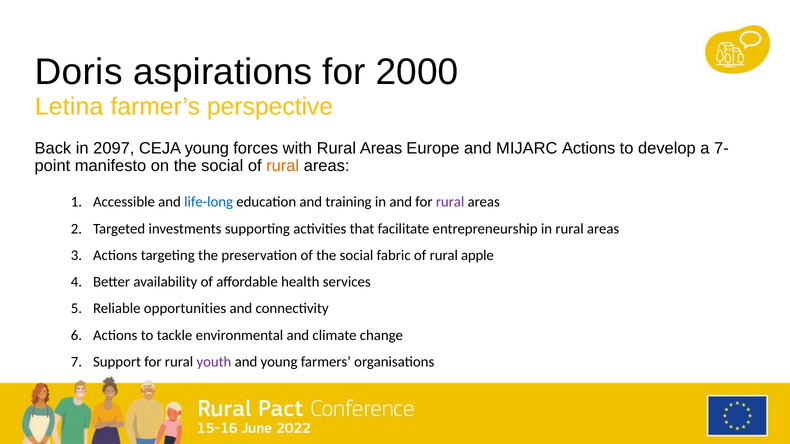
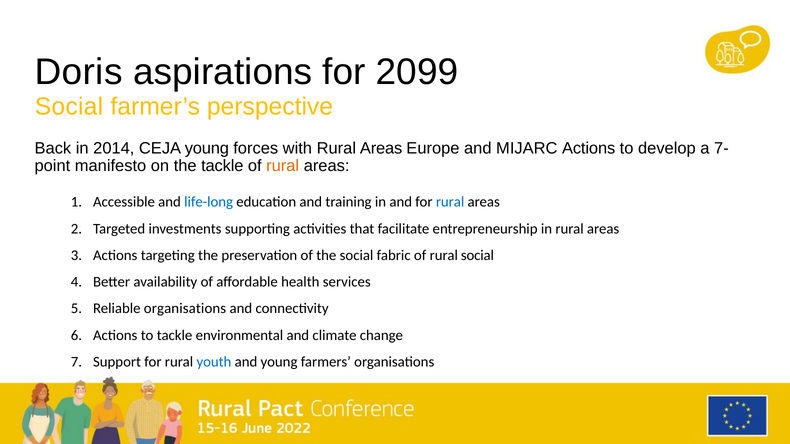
2000: 2000 -> 2099
Letina at (69, 107): Letina -> Social
2097: 2097 -> 2014
on the social: social -> tackle
rural at (450, 202) colour: purple -> blue
rural apple: apple -> social
Reliable opportunities: opportunities -> organisations
youth colour: purple -> blue
